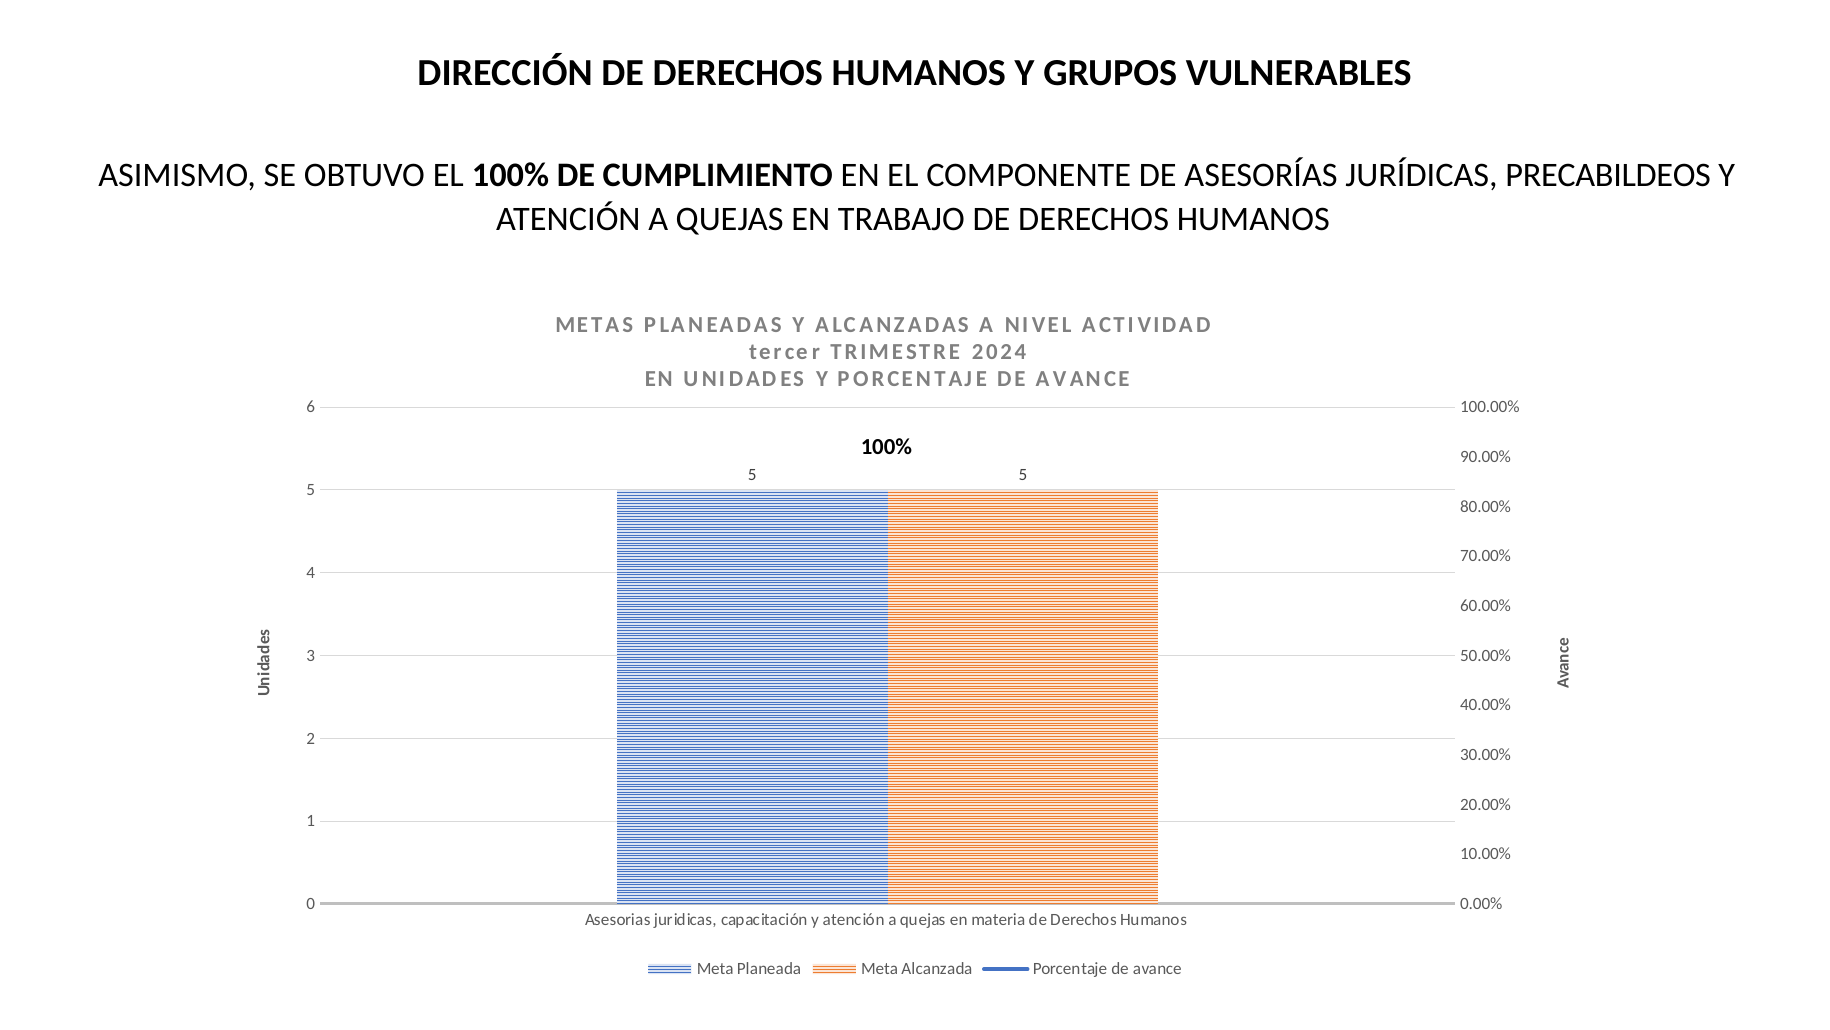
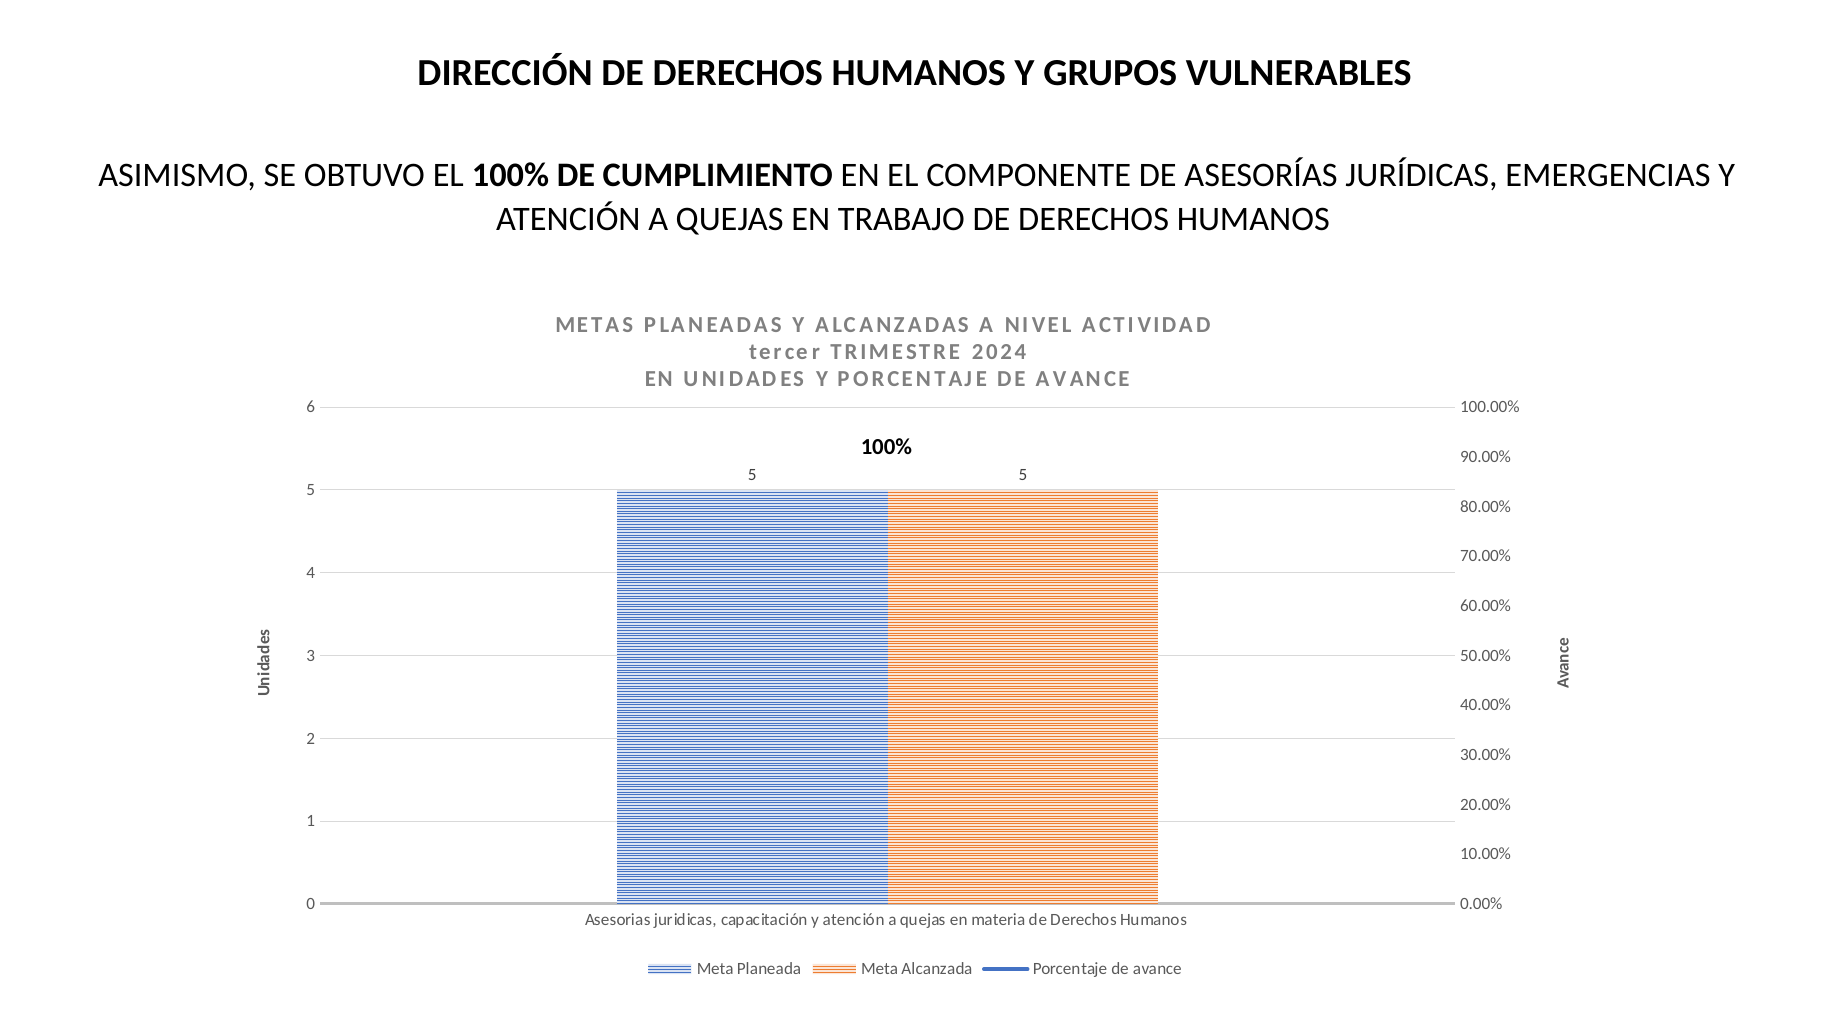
PRECABILDEOS: PRECABILDEOS -> EMERGENCIAS
